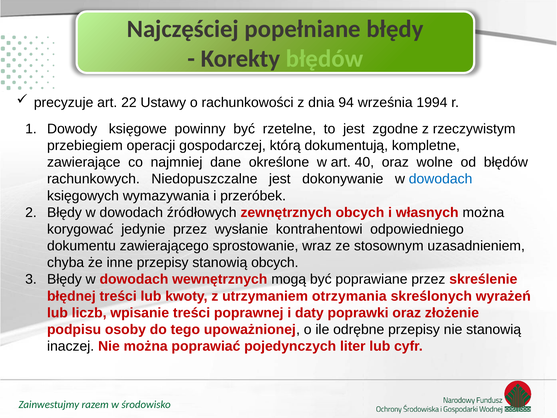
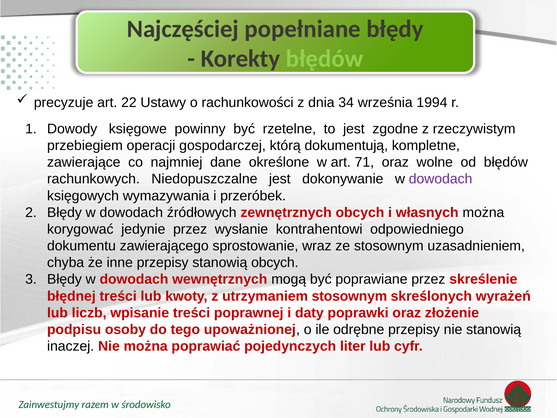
94: 94 -> 34
40: 40 -> 71
dowodach at (441, 179) colour: blue -> purple
utrzymaniem otrzymania: otrzymania -> stosownym
